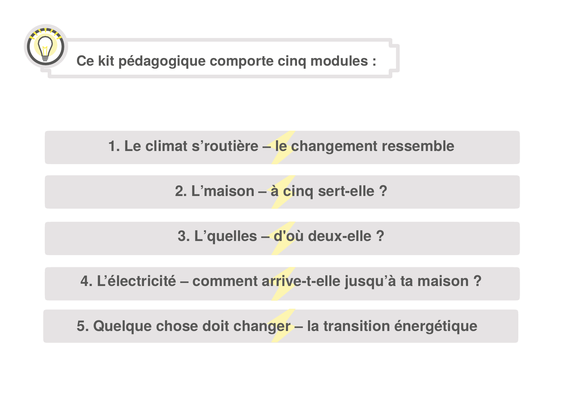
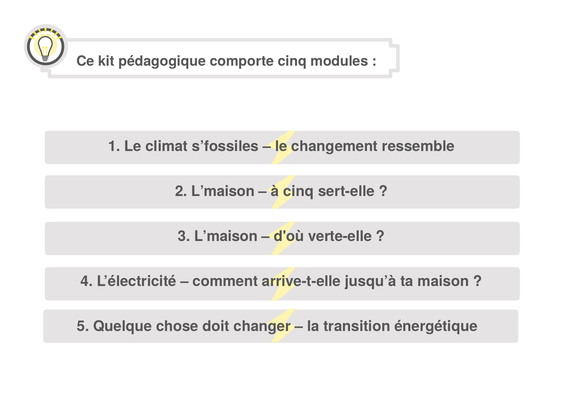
s’routière: s’routière -> s’fossiles
3 L’quelles: L’quelles -> L’maison
deux-elle: deux-elle -> verte-elle
